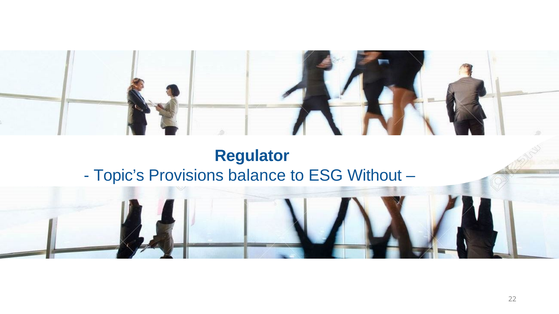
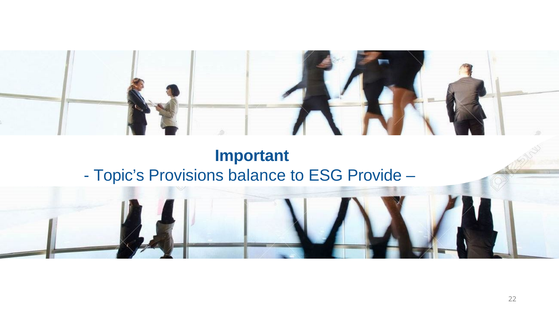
Regulator: Regulator -> Important
Without: Without -> Provide
